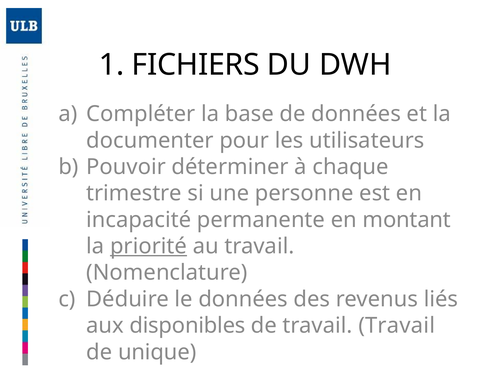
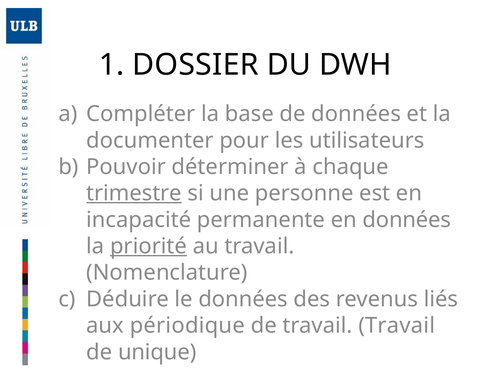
FICHIERS: FICHIERS -> DOSSIER
trimestre underline: none -> present
en montant: montant -> données
disponibles: disponibles -> périodique
